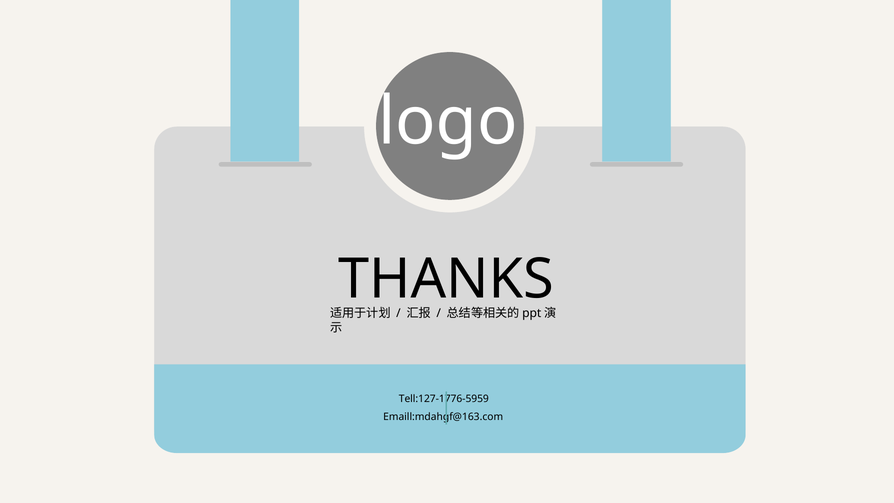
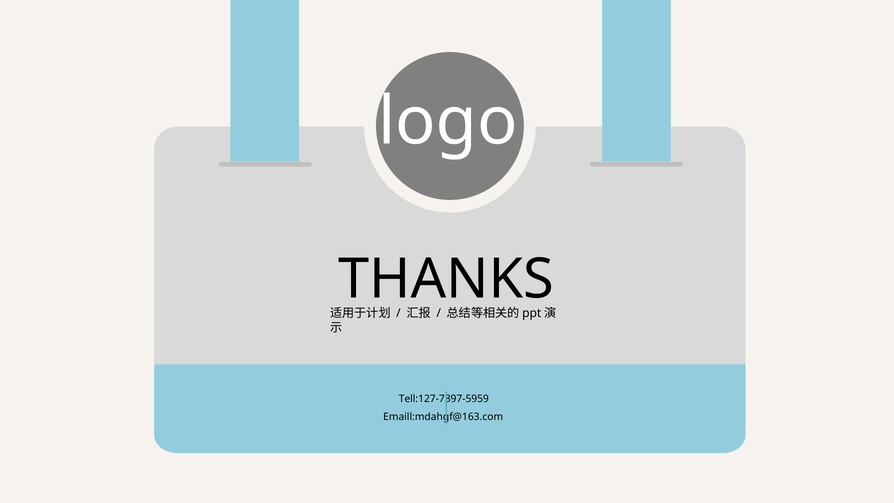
Tell:127-1776-5959: Tell:127-1776-5959 -> Tell:127-7897-5959
